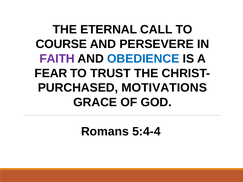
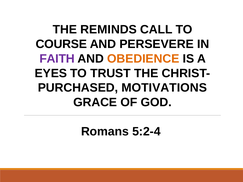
ETERNAL: ETERNAL -> REMINDS
OBEDIENCE colour: blue -> orange
FEAR: FEAR -> EYES
5:4-4: 5:4-4 -> 5:2-4
